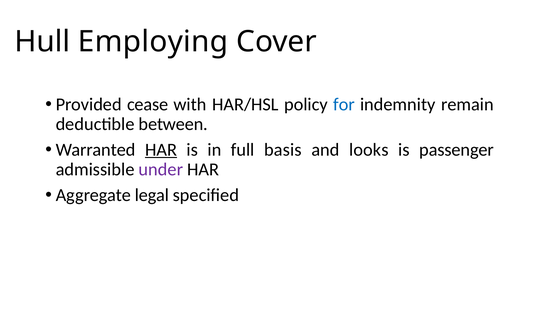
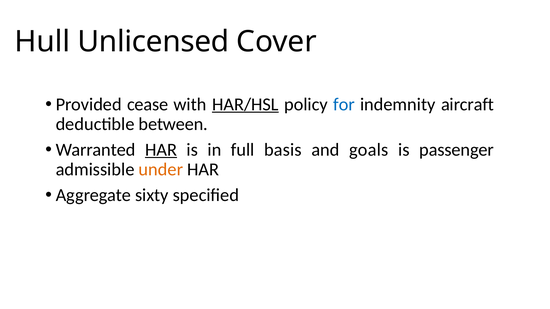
Employing: Employing -> Unlicensed
HAR/HSL underline: none -> present
remain: remain -> aircraft
looks: looks -> goals
under colour: purple -> orange
legal: legal -> sixty
